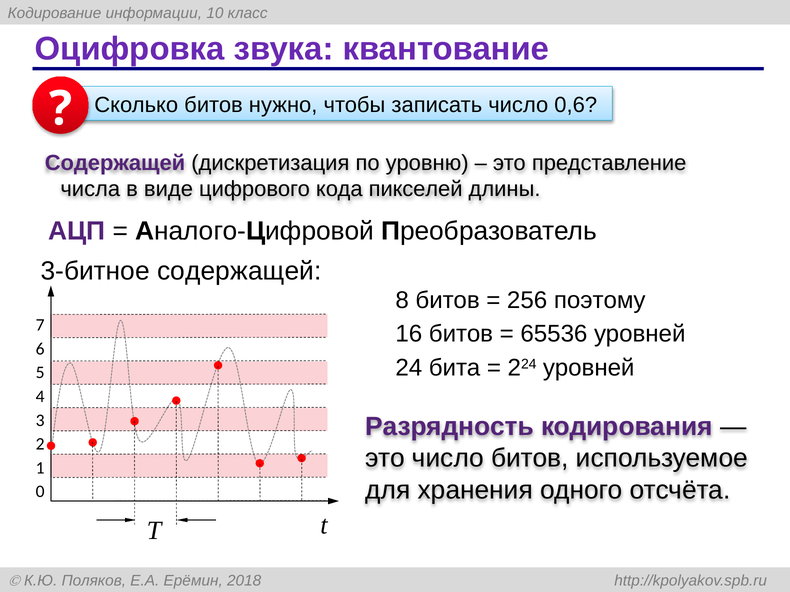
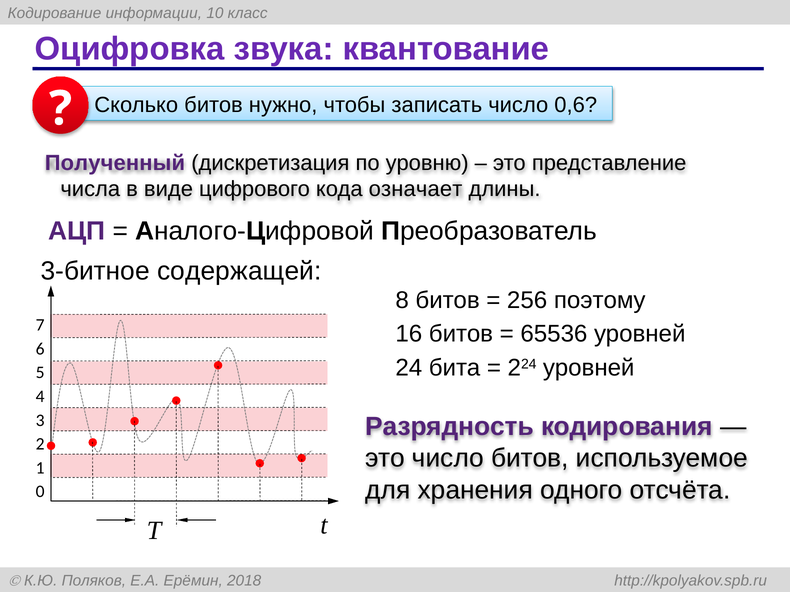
Содержащей at (115, 163): Содержащей -> Полученный
пикселей: пикселей -> означает
